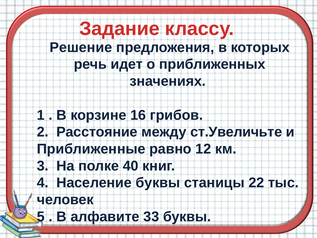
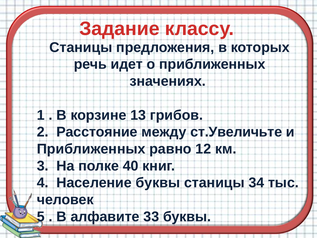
Решение at (81, 47): Решение -> Станицы
16: 16 -> 13
Приближенные at (91, 149): Приближенные -> Приближенных
22: 22 -> 34
